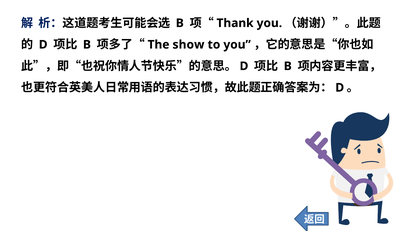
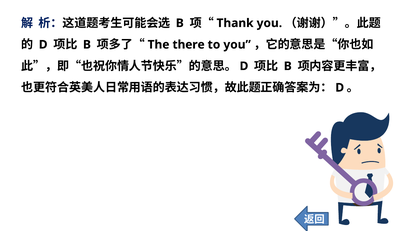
show: show -> there
